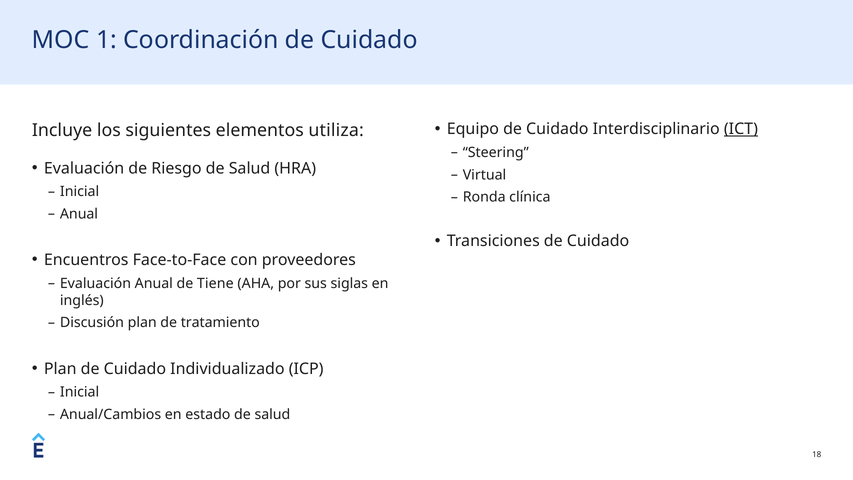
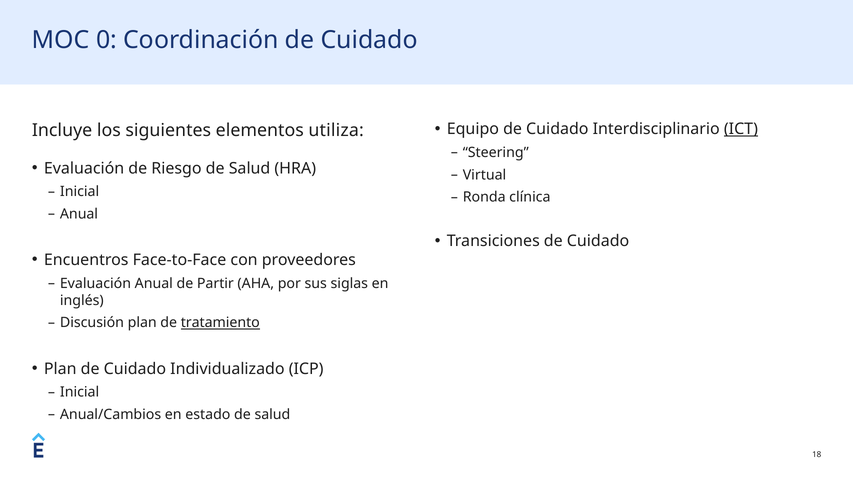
1: 1 -> 0
Tiene: Tiene -> Partir
tratamiento underline: none -> present
